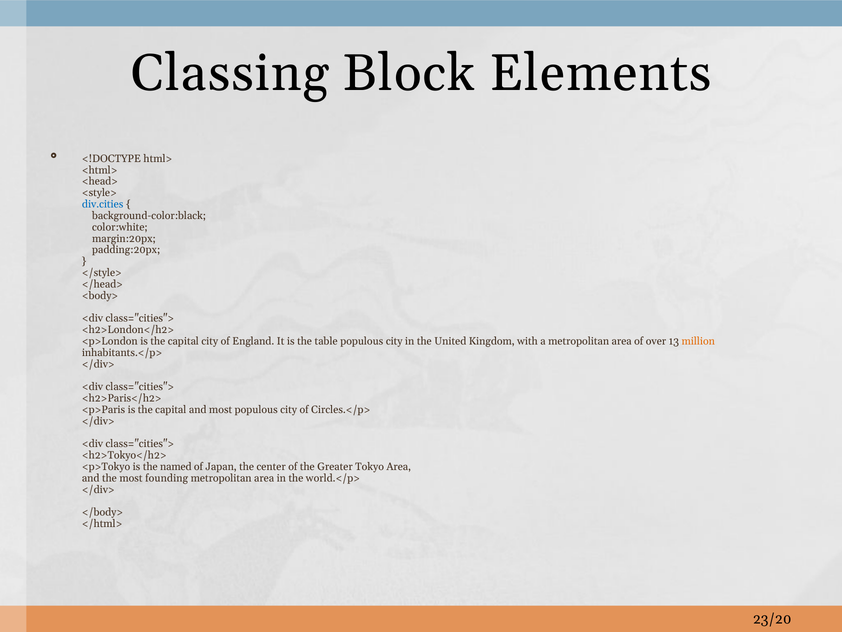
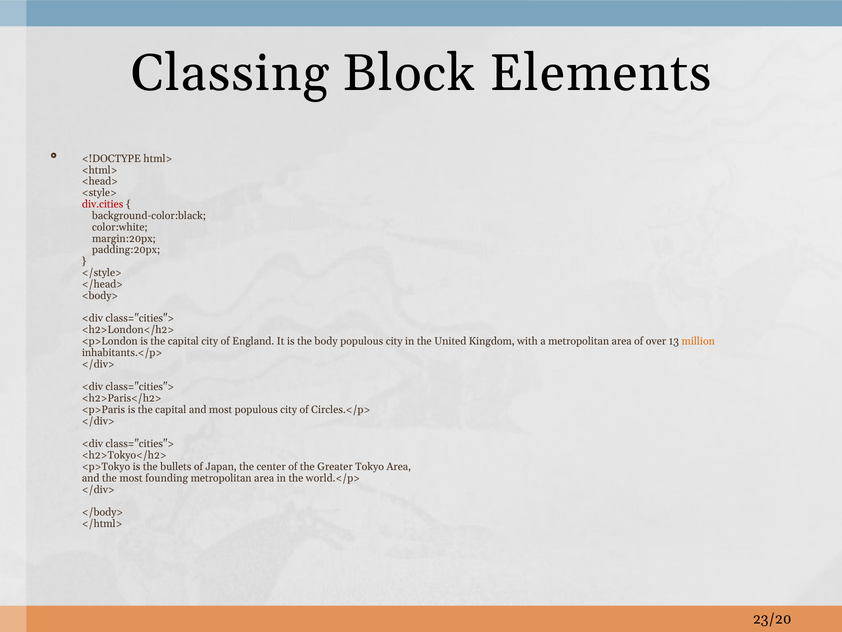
div.cities colour: blue -> red
table: table -> body
named: named -> bullets
